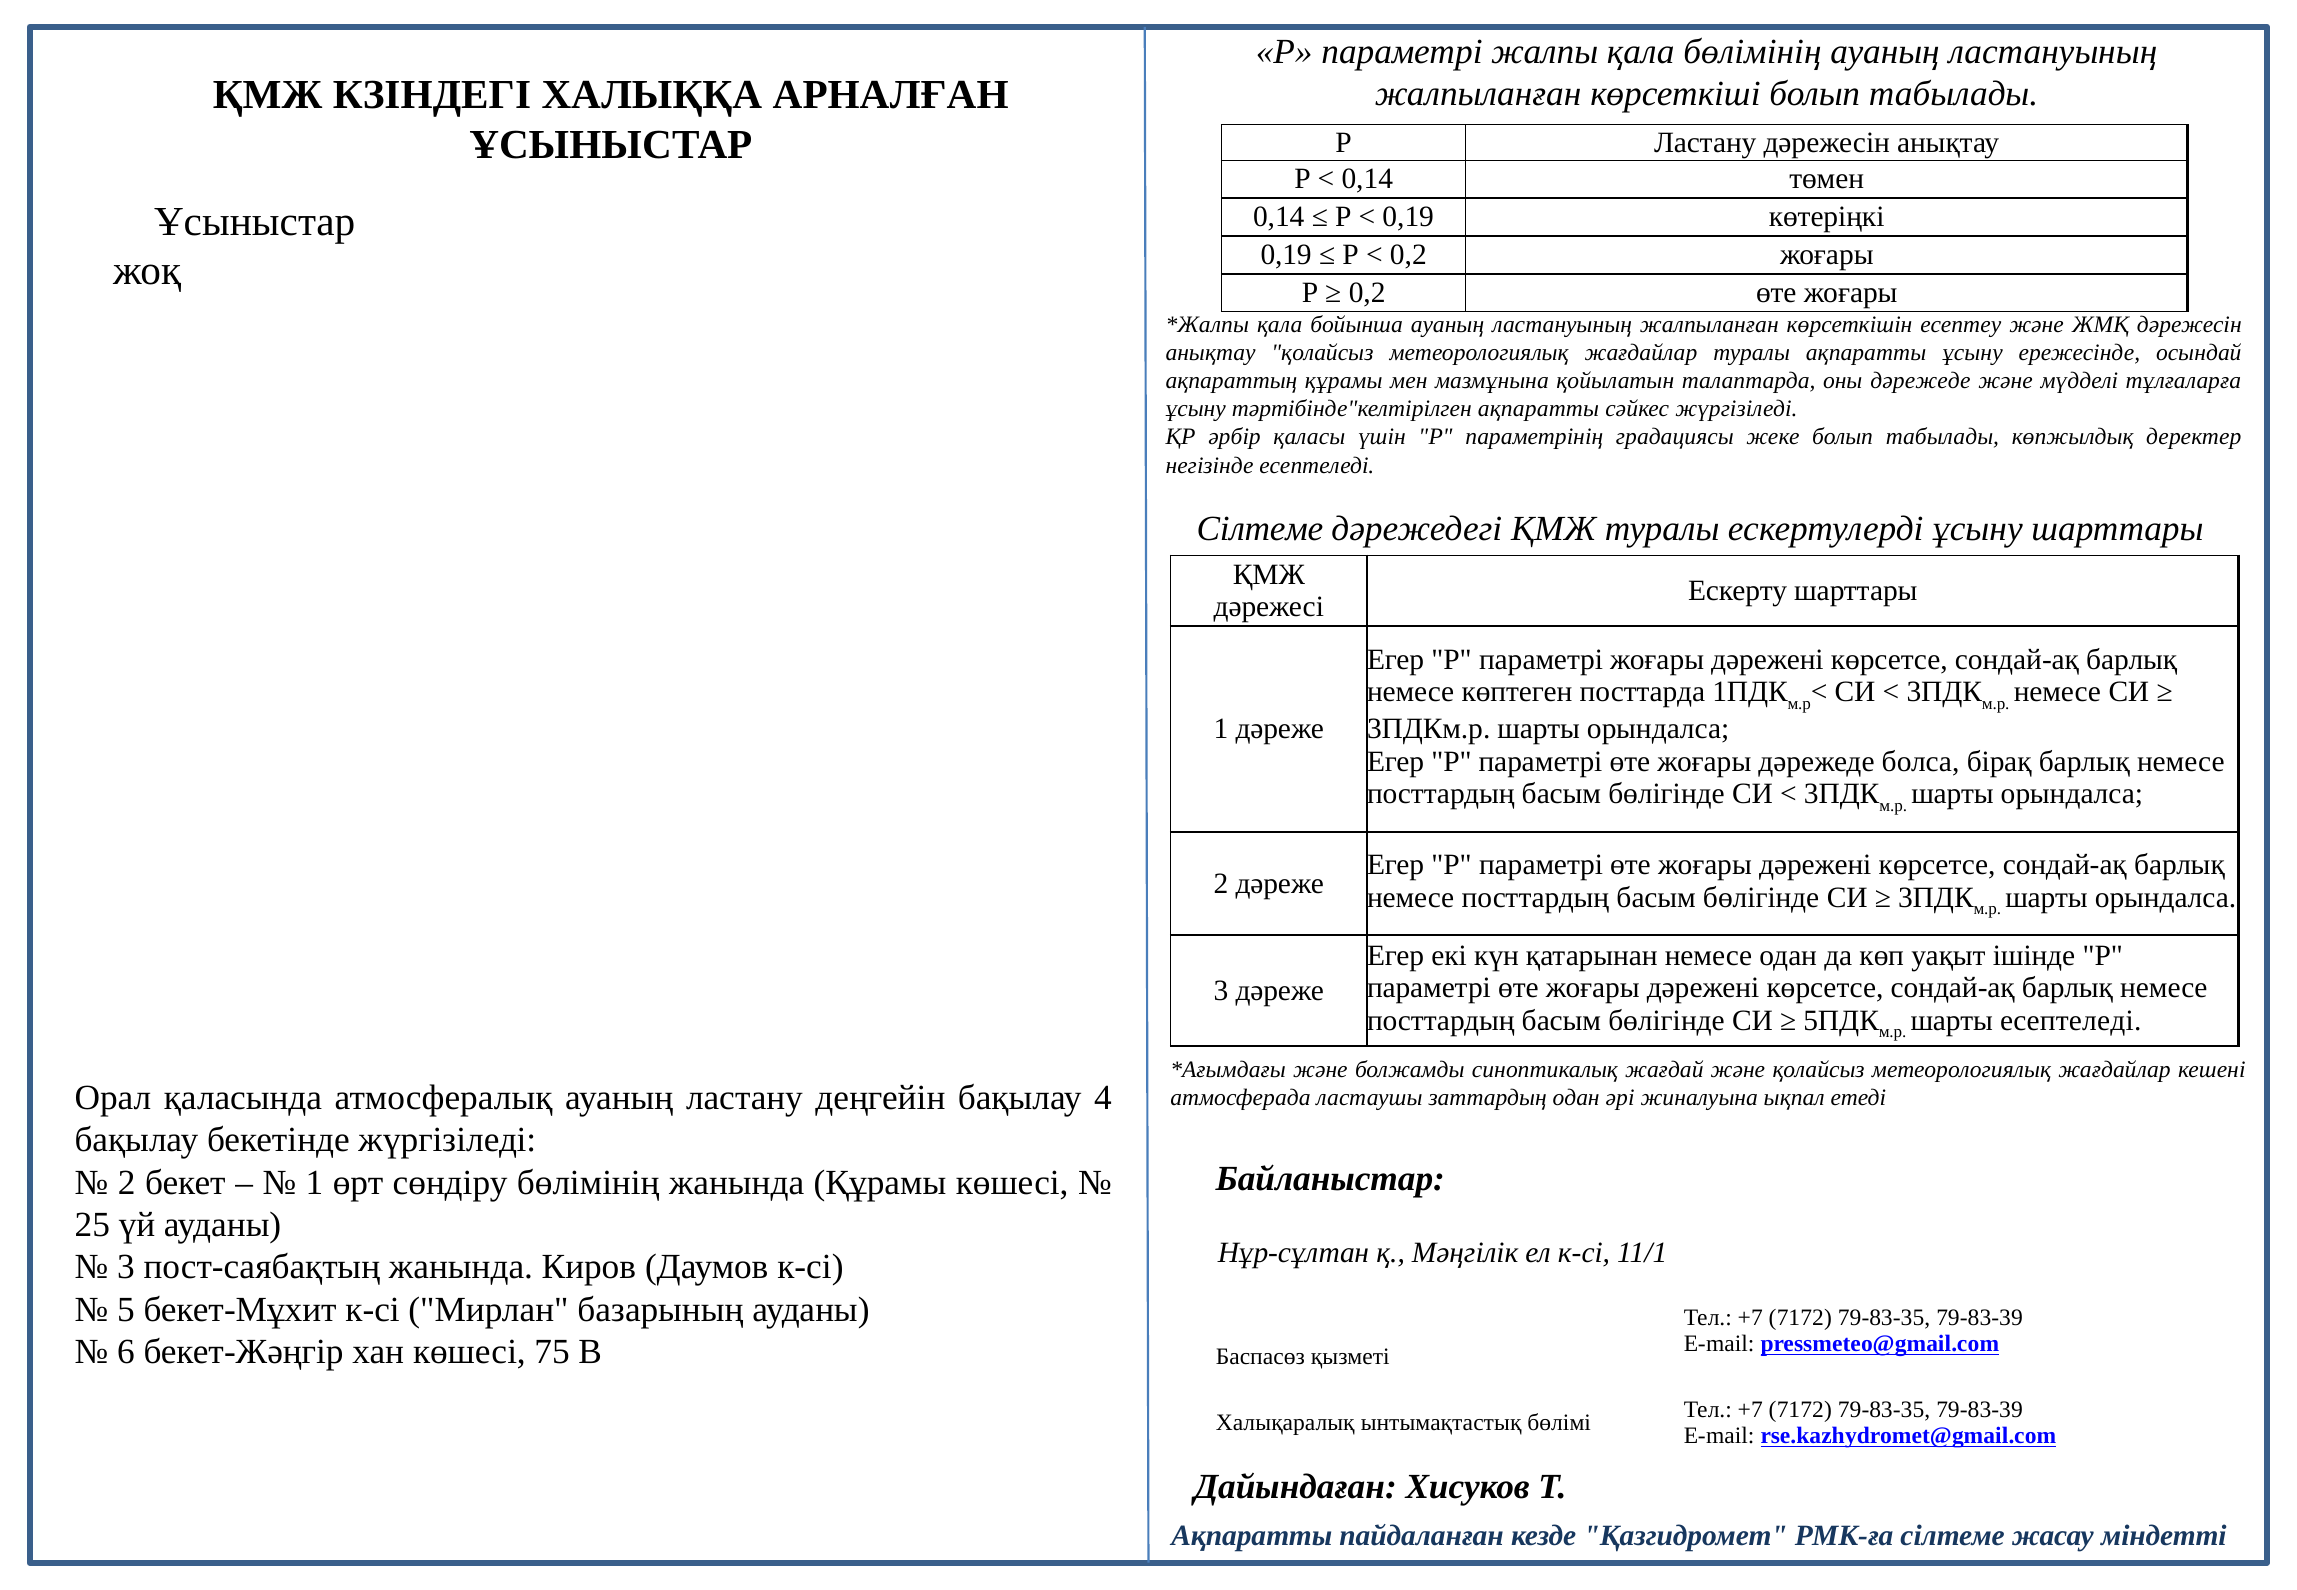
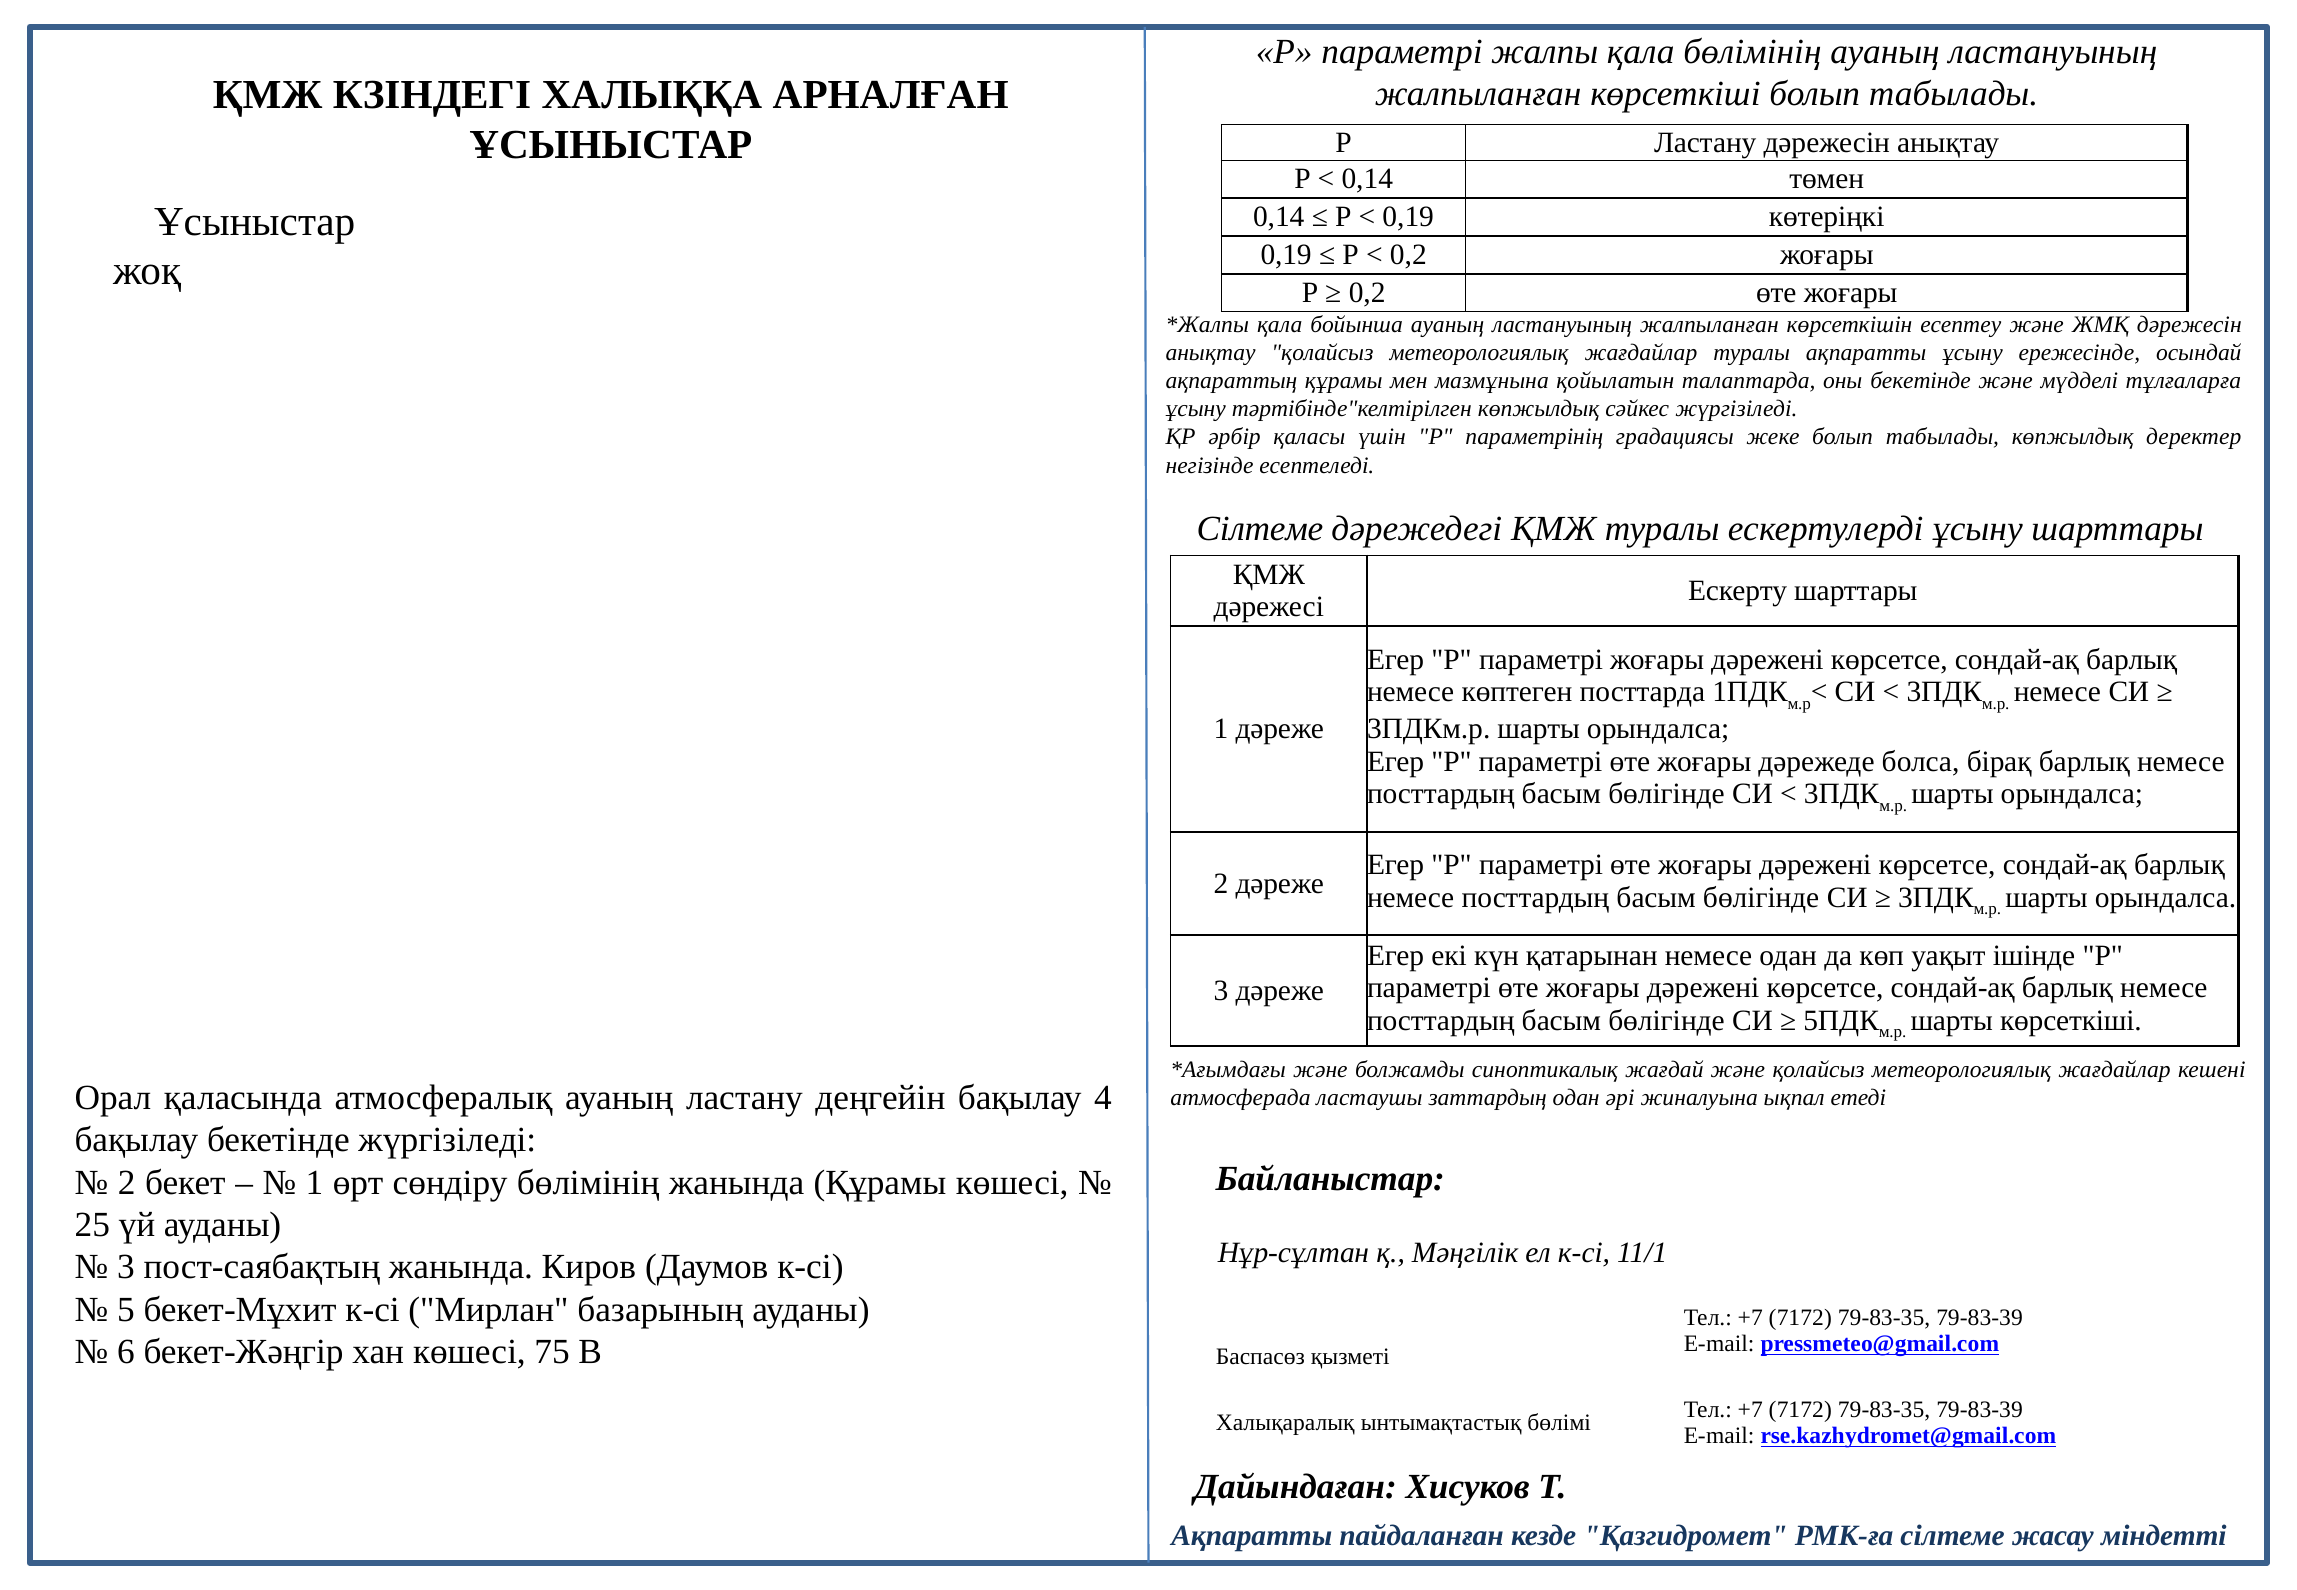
оны дәрежеде: дәрежеде -> бекетінде
тәртібінде"келтірілген ақпаратты: ақпаратты -> көпжылдық
шарты есептеледі: есептеледі -> көрсеткіші
